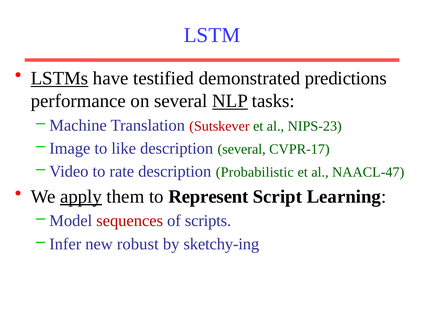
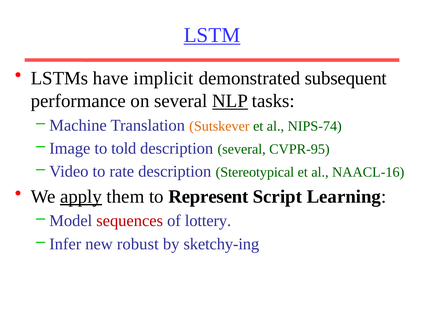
LSTM underline: none -> present
LSTMs underline: present -> none
testified: testified -> implicit
predictions: predictions -> subsequent
Sutskever colour: red -> orange
NIPS-23: NIPS-23 -> NIPS-74
like: like -> told
CVPR-17: CVPR-17 -> CVPR-95
Probabilistic: Probabilistic -> Stereotypical
NAACL-47: NAACL-47 -> NAACL-16
scripts: scripts -> lottery
